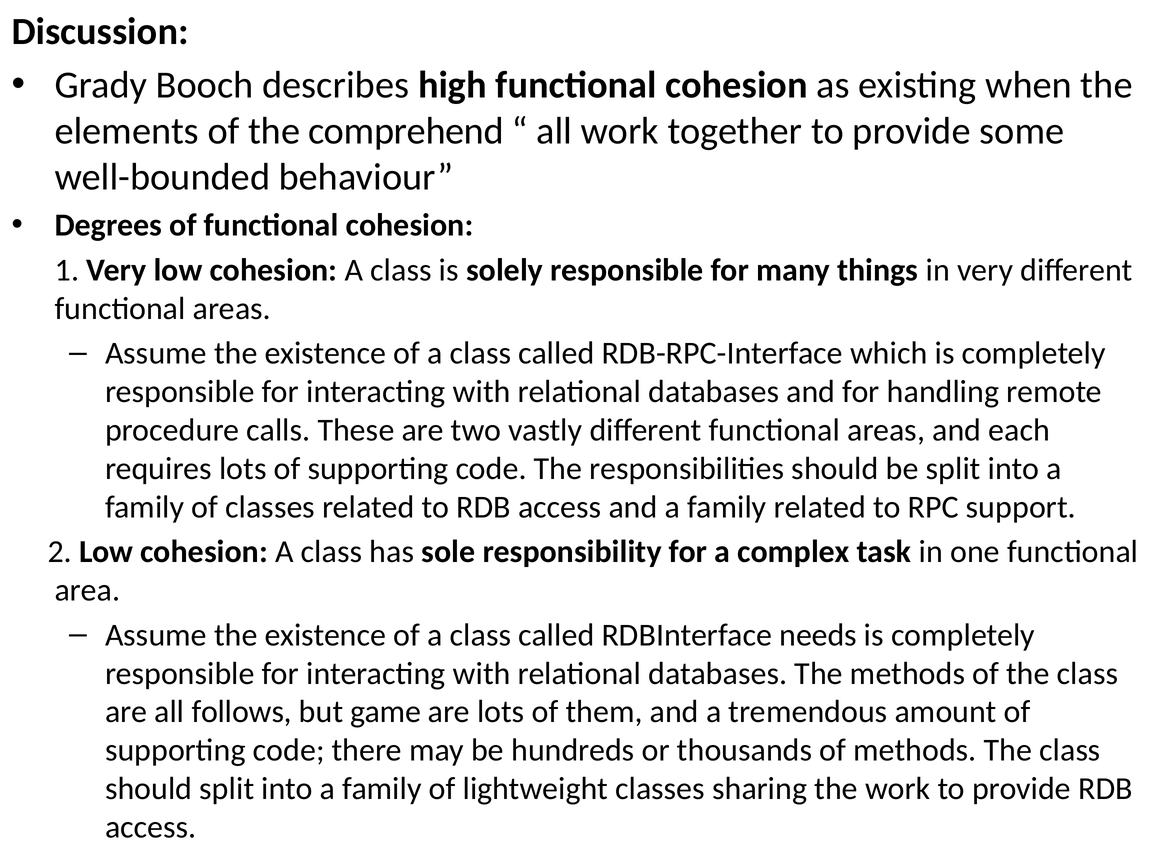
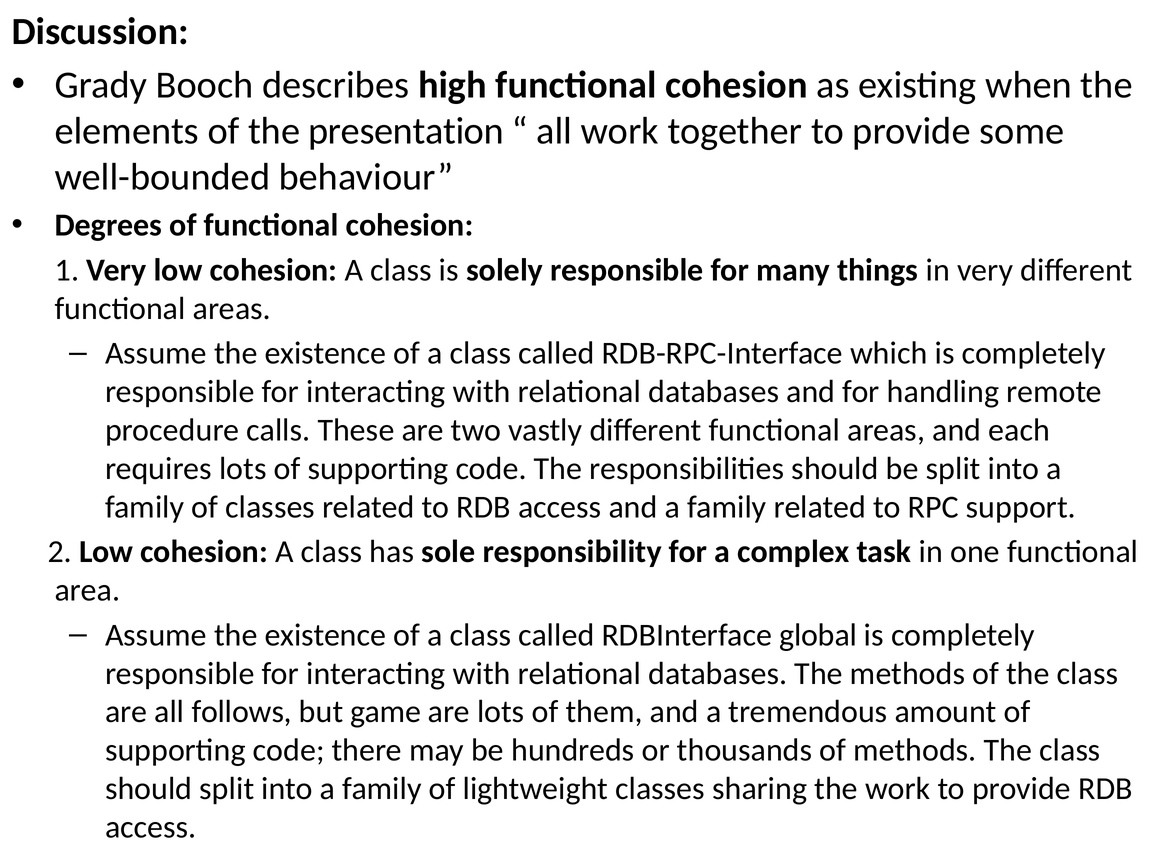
comprehend: comprehend -> presentation
needs: needs -> global
